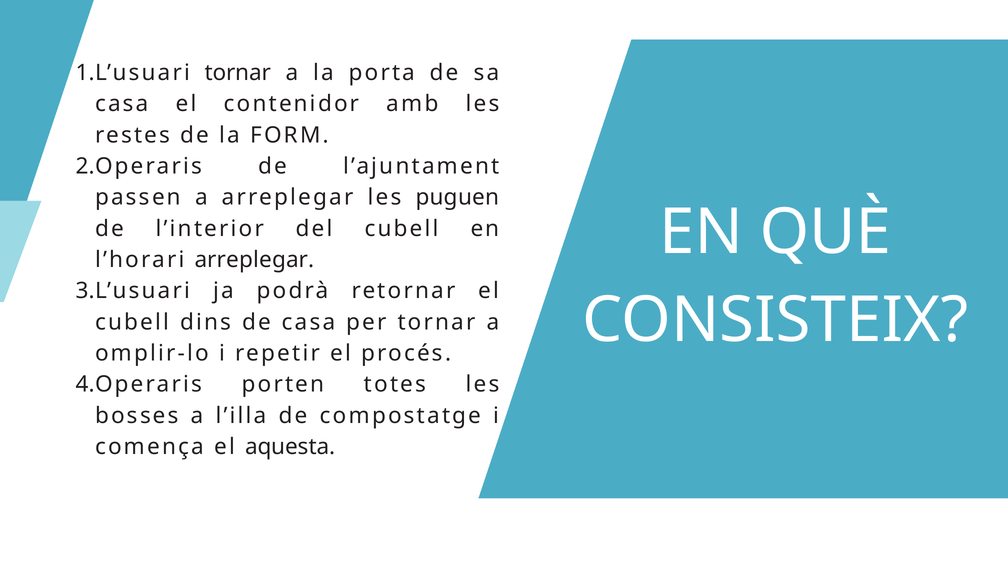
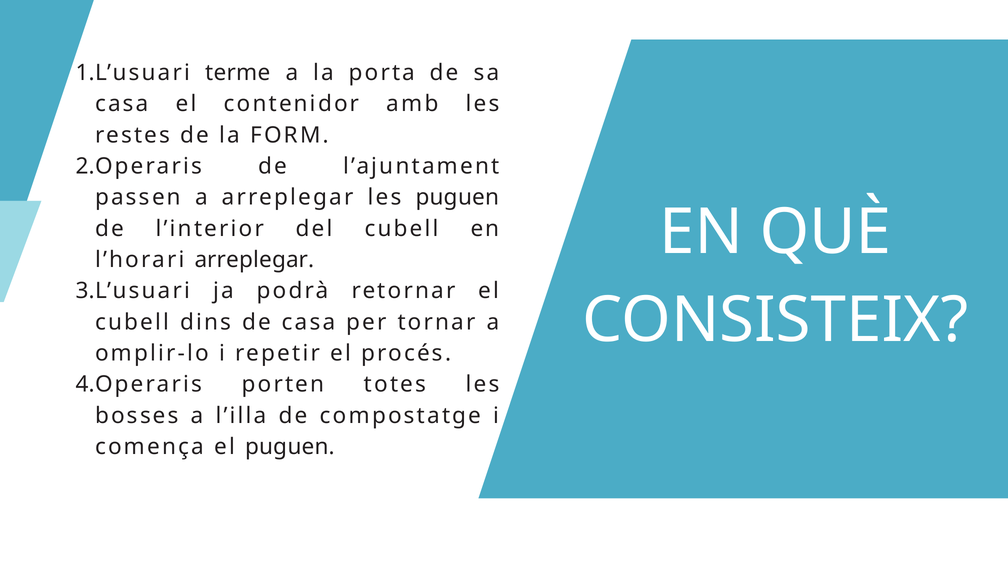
tornar at (238, 73): tornar -> terme
el aquesta: aquesta -> puguen
